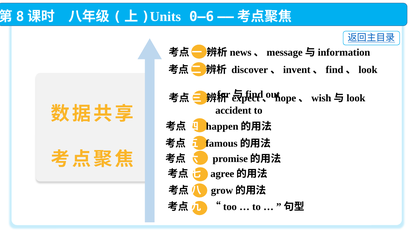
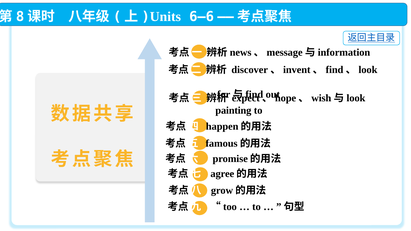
0—6: 0—6 -> 6—6
accident: accident -> painting
